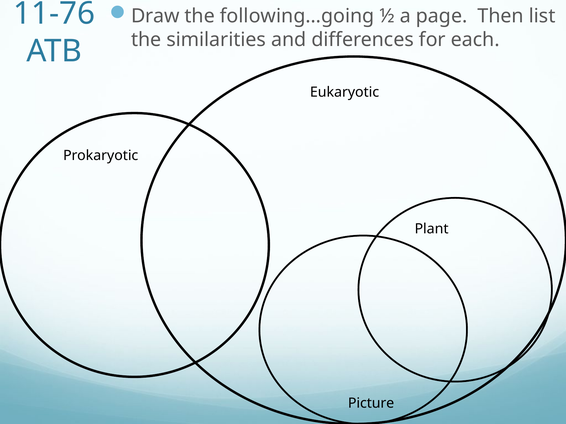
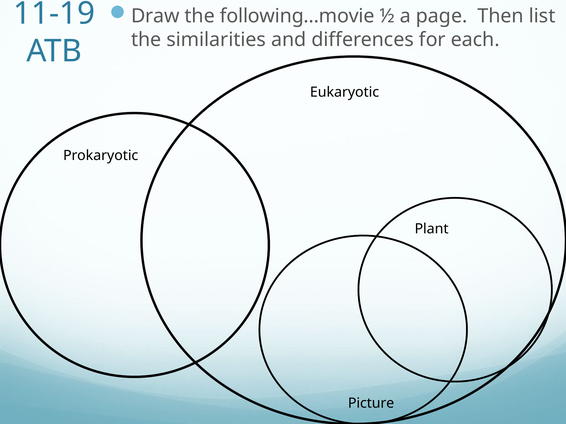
11-76: 11-76 -> 11-19
following…going: following…going -> following…movie
